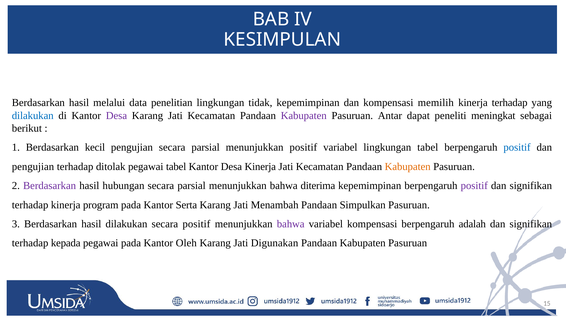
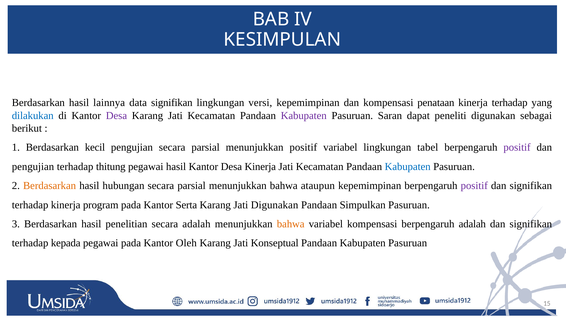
melalui: melalui -> lainnya
data penelitian: penelitian -> signifikan
tidak: tidak -> versi
memilih: memilih -> penataan
Antar: Antar -> Saran
peneliti meningkat: meningkat -> digunakan
positif at (517, 147) colour: blue -> purple
ditolak: ditolak -> thitung
pegawai tabel: tabel -> hasil
Kabupaten at (408, 166) colour: orange -> blue
Berdasarkan at (50, 185) colour: purple -> orange
diterima: diterima -> ataupun
Jati Menambah: Menambah -> Digunakan
hasil dilakukan: dilakukan -> penelitian
secara positif: positif -> adalah
bahwa at (291, 224) colour: purple -> orange
Digunakan: Digunakan -> Konseptual
